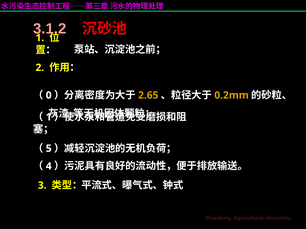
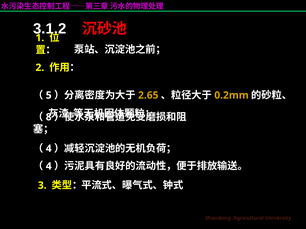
3.1.2 colour: pink -> white
0: 0 -> 5
1 at (49, 117): 1 -> 8
5 at (49, 149): 5 -> 4
